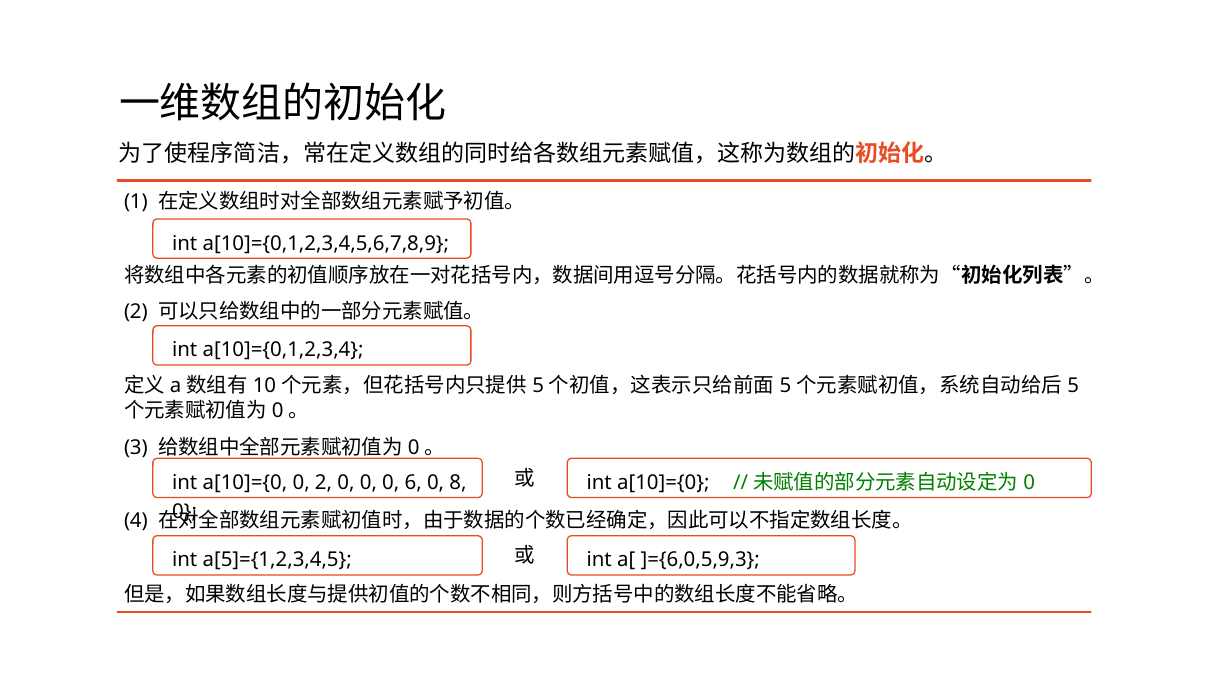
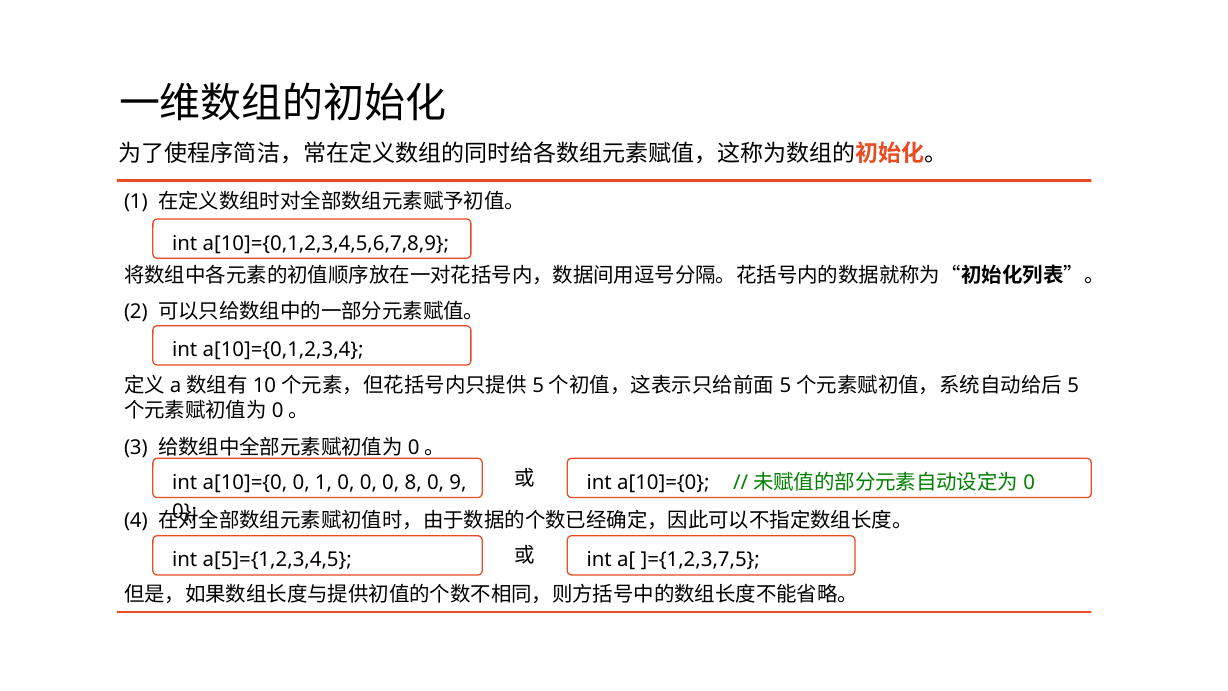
0 2: 2 -> 1
6: 6 -> 8
8: 8 -> 9
]={6,0,5,9,3: ]={6,0,5,9,3 -> ]={1,2,3,7,5
